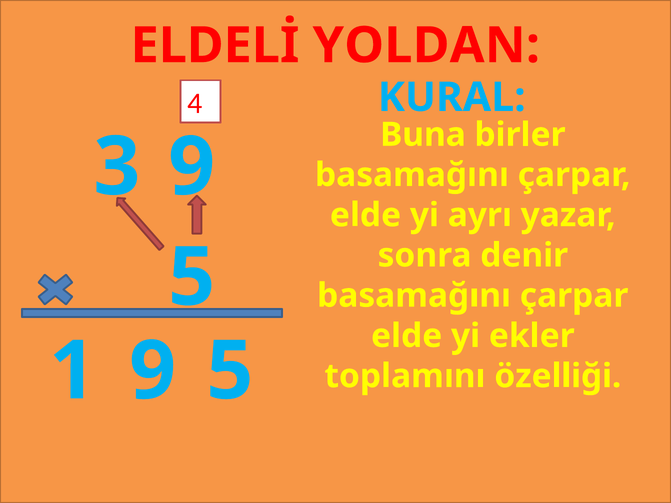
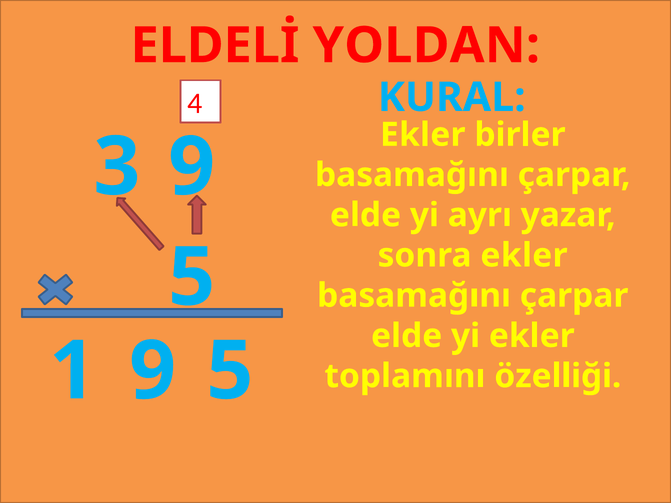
Buna at (423, 135): Buna -> Ekler
sonra denir: denir -> ekler
